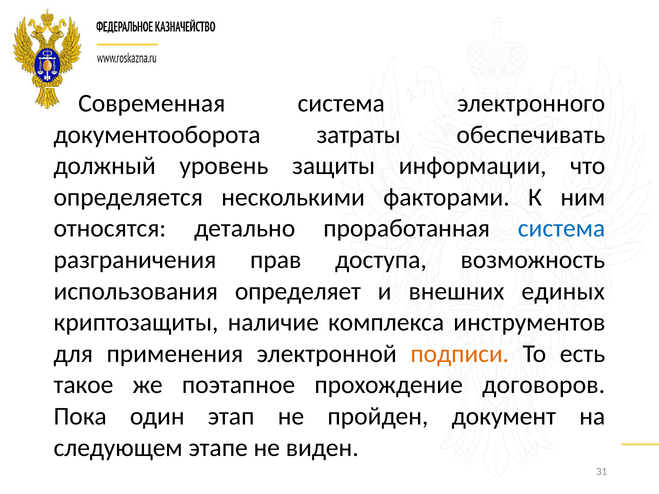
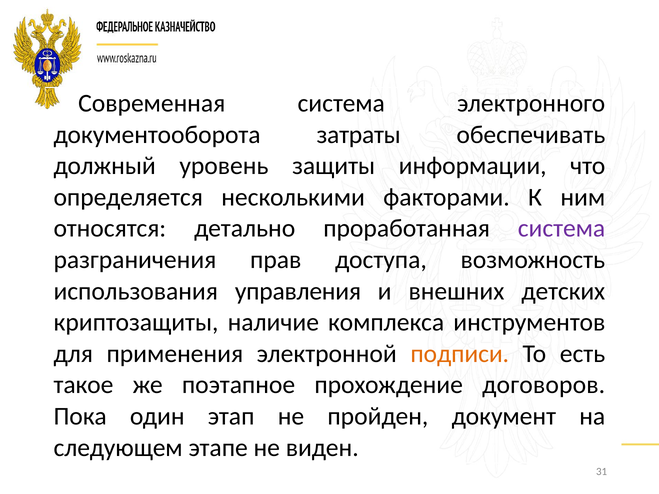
система at (562, 229) colour: blue -> purple
определяет: определяет -> управления
единых: единых -> детских
